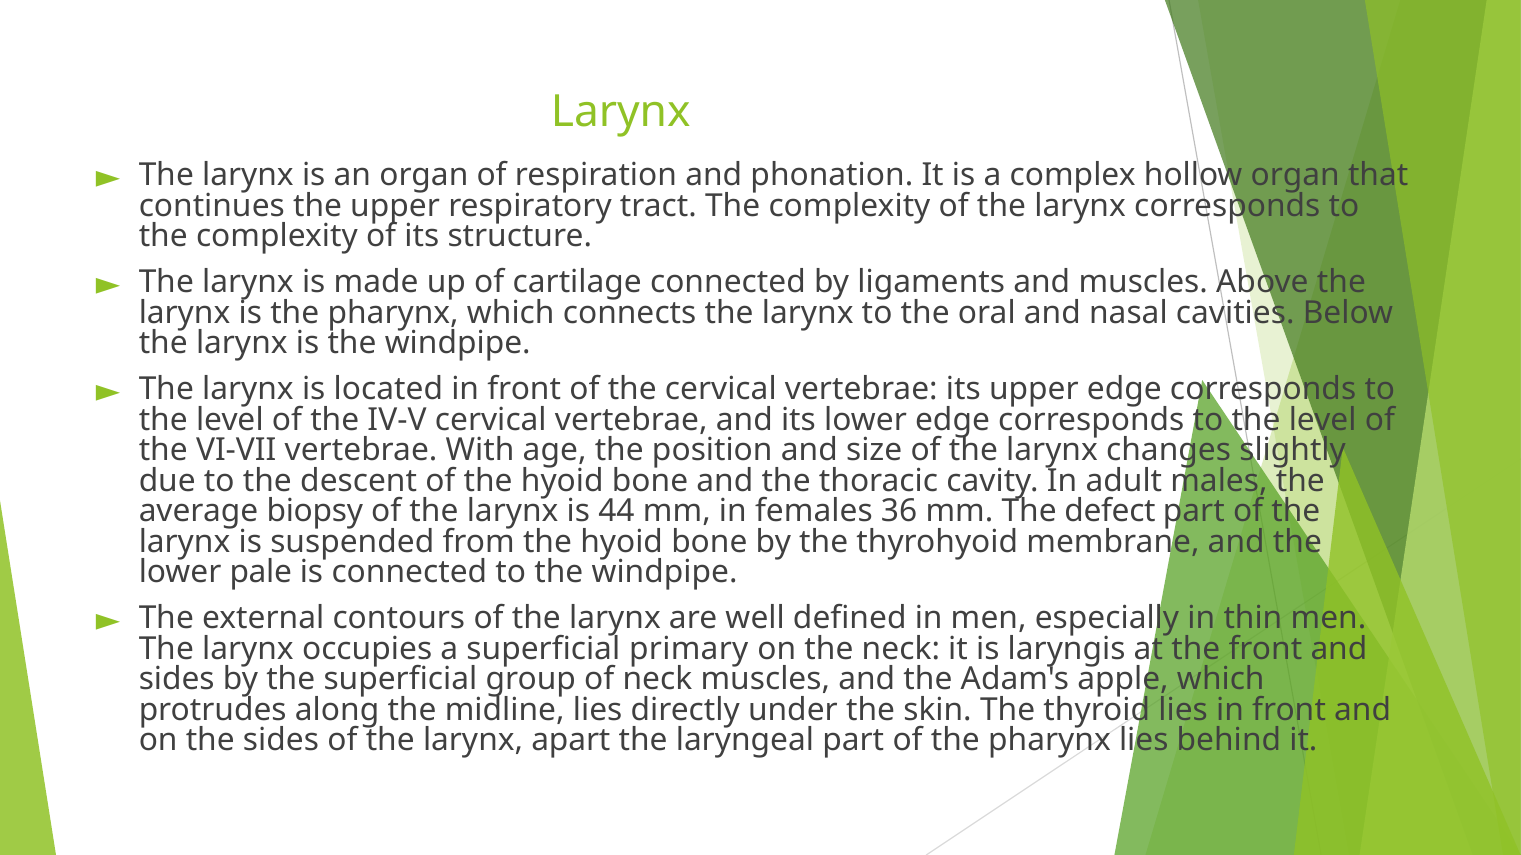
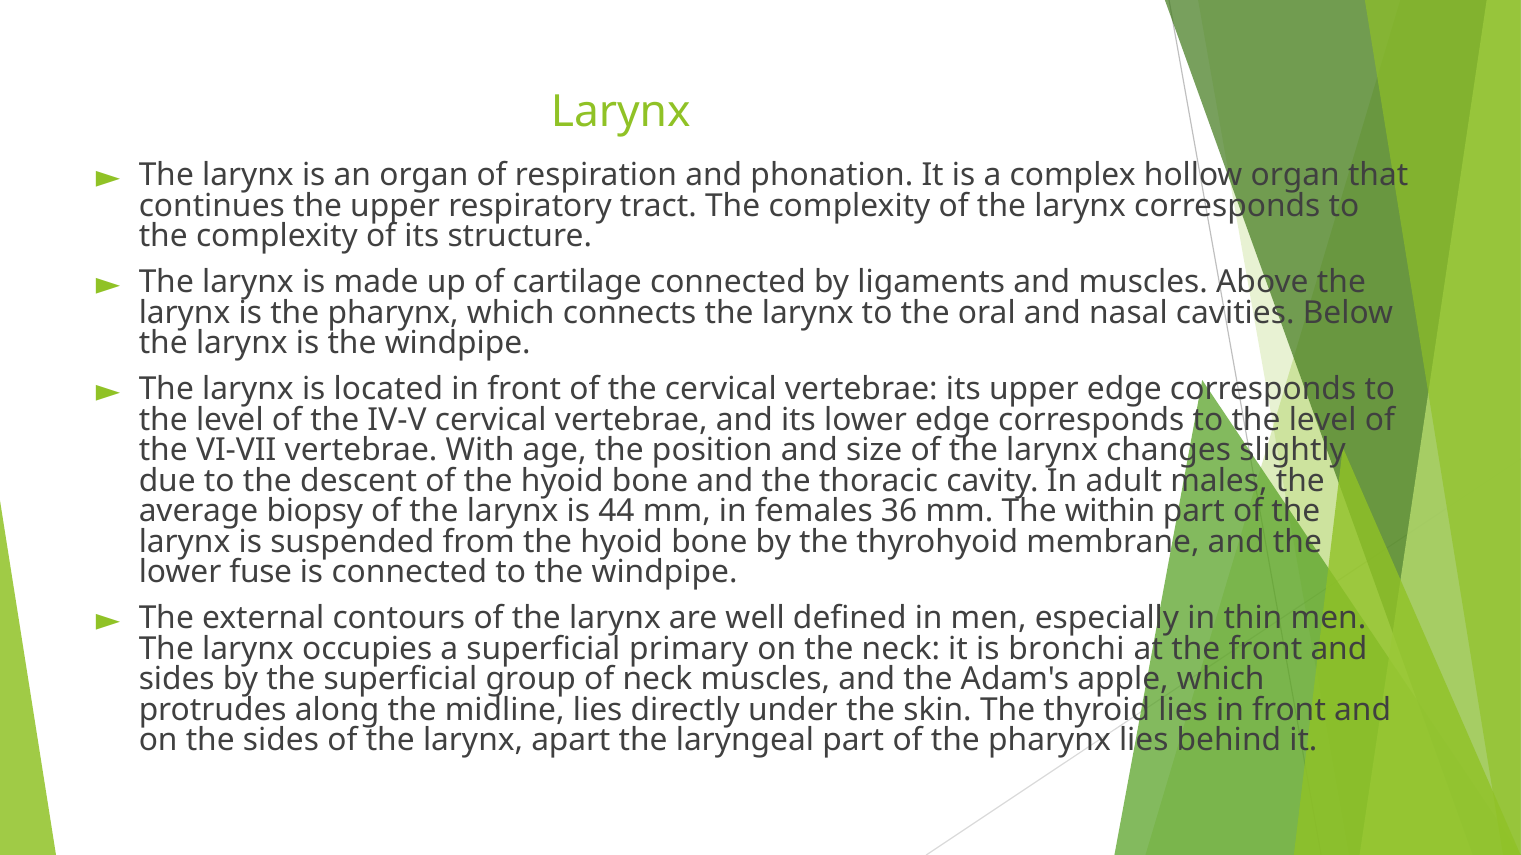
defect: defect -> within
pale: pale -> fuse
laryngis: laryngis -> bronchi
